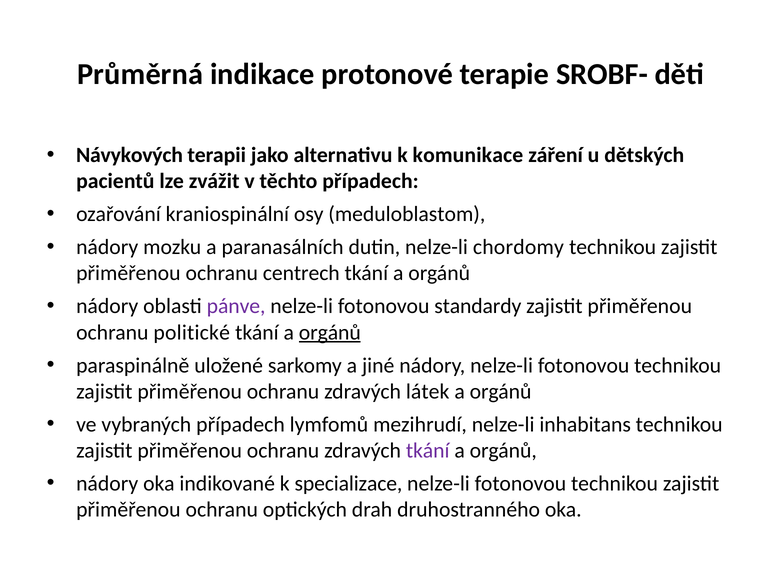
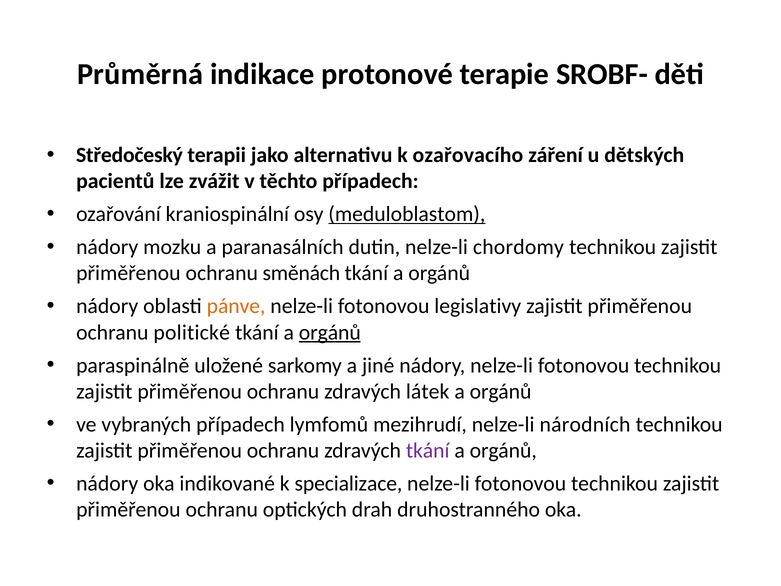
Návykových: Návykových -> Středočeský
komunikace: komunikace -> ozařovacího
meduloblastom underline: none -> present
centrech: centrech -> směnách
pánve colour: purple -> orange
standardy: standardy -> legislativy
inhabitans: inhabitans -> národních
